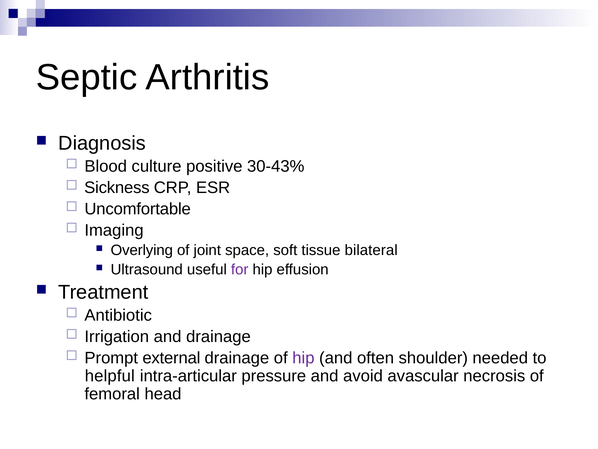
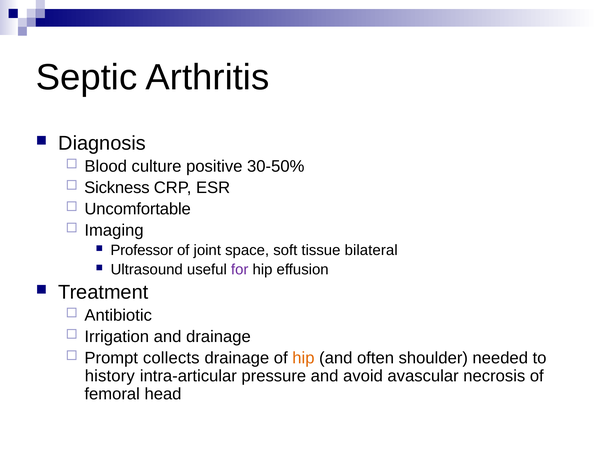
30-43%: 30-43% -> 30-50%
Overlying: Overlying -> Professor
external: external -> collects
hip at (303, 358) colour: purple -> orange
helpful: helpful -> history
